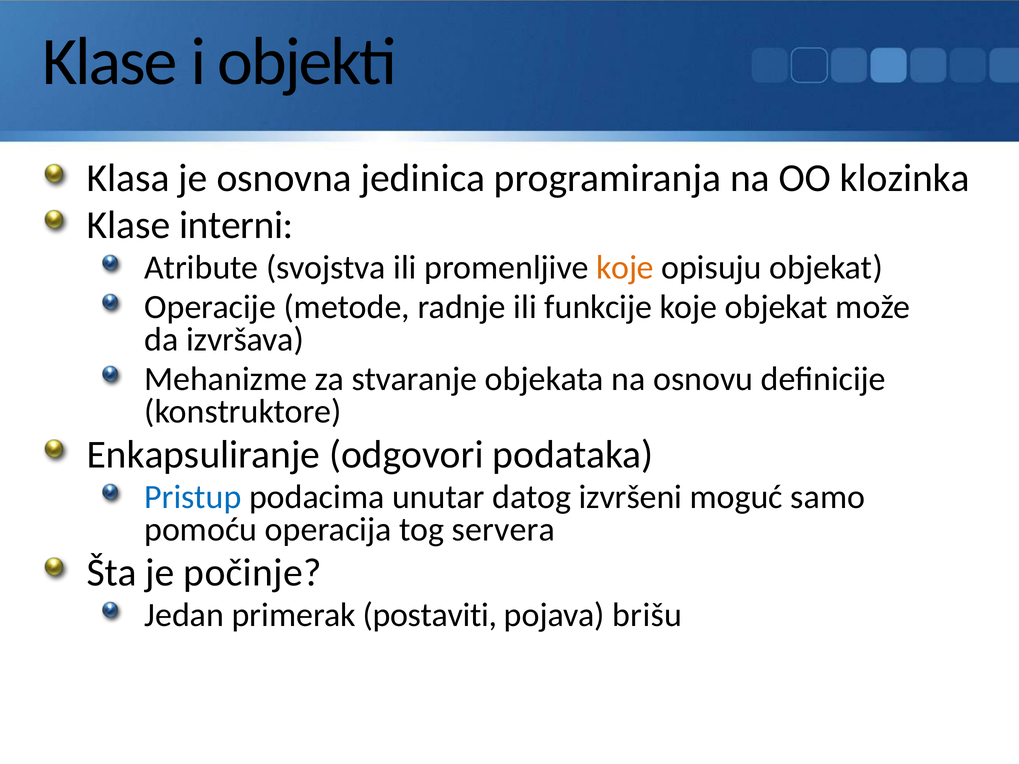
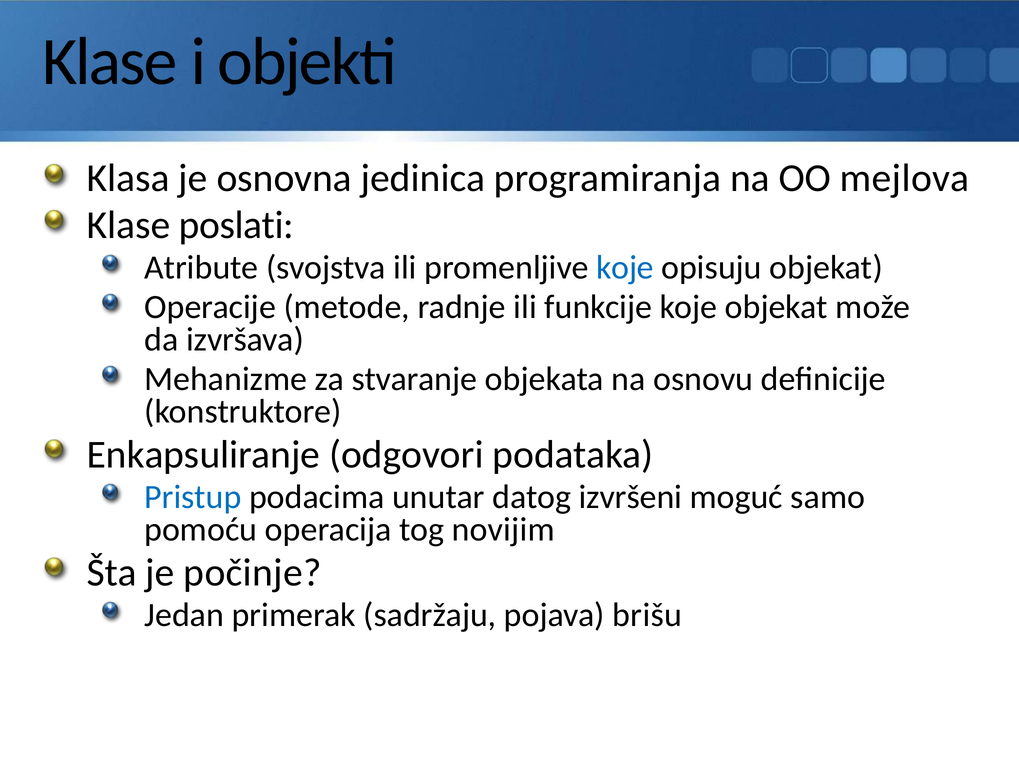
klozinka: klozinka -> mejlova
interni: interni -> poslati
koje at (625, 268) colour: orange -> blue
servera: servera -> novijim
postaviti: postaviti -> sadržaju
